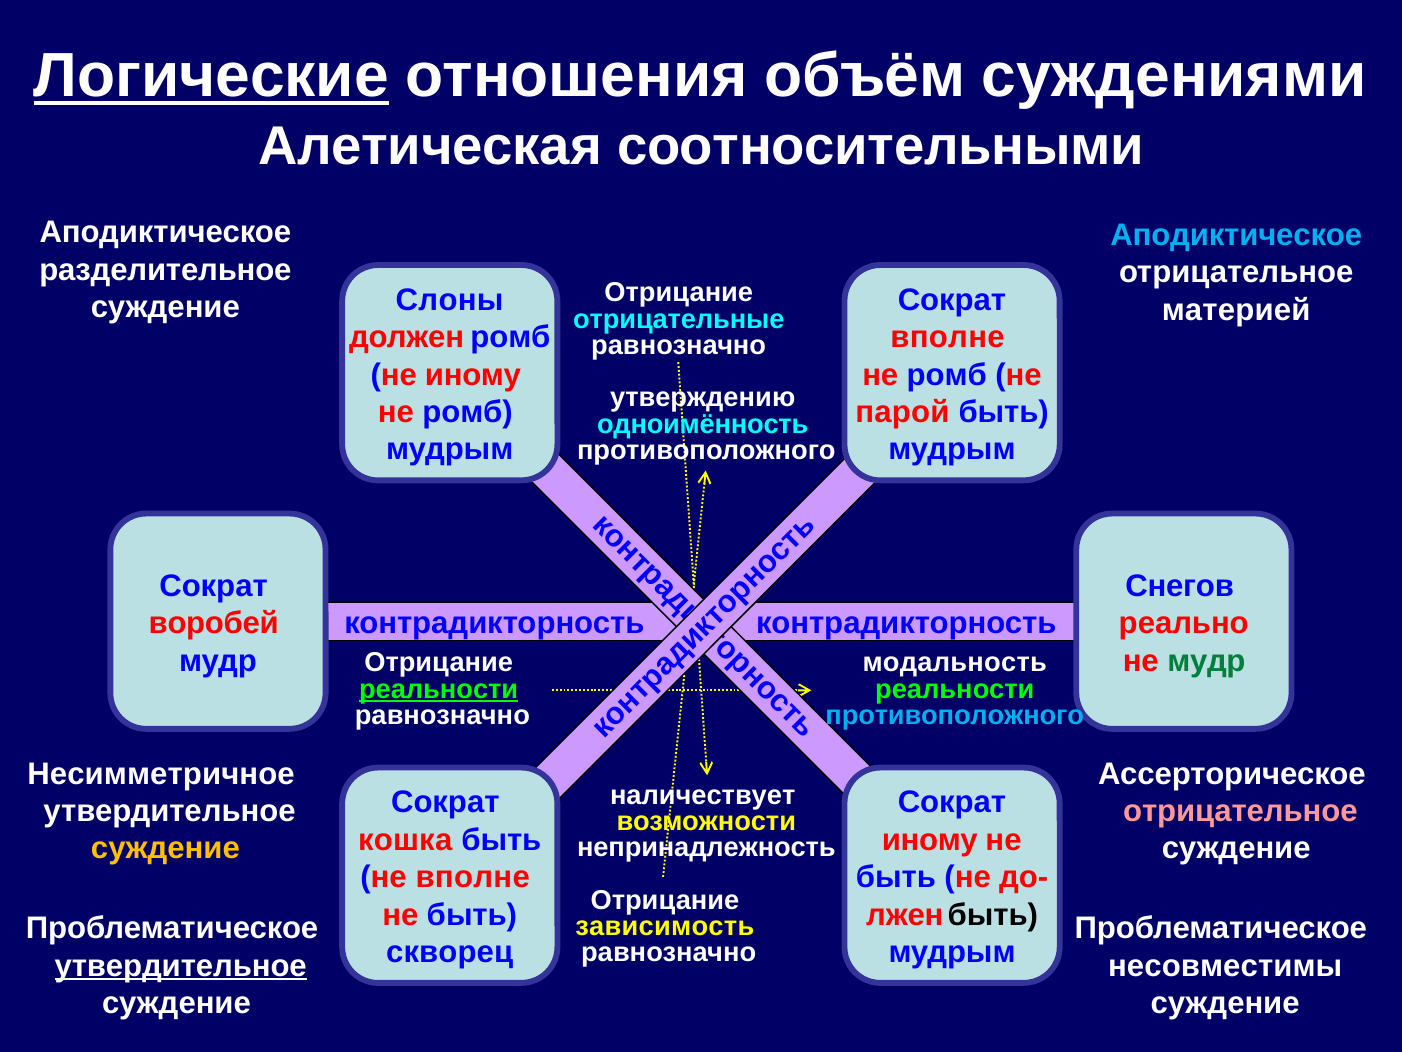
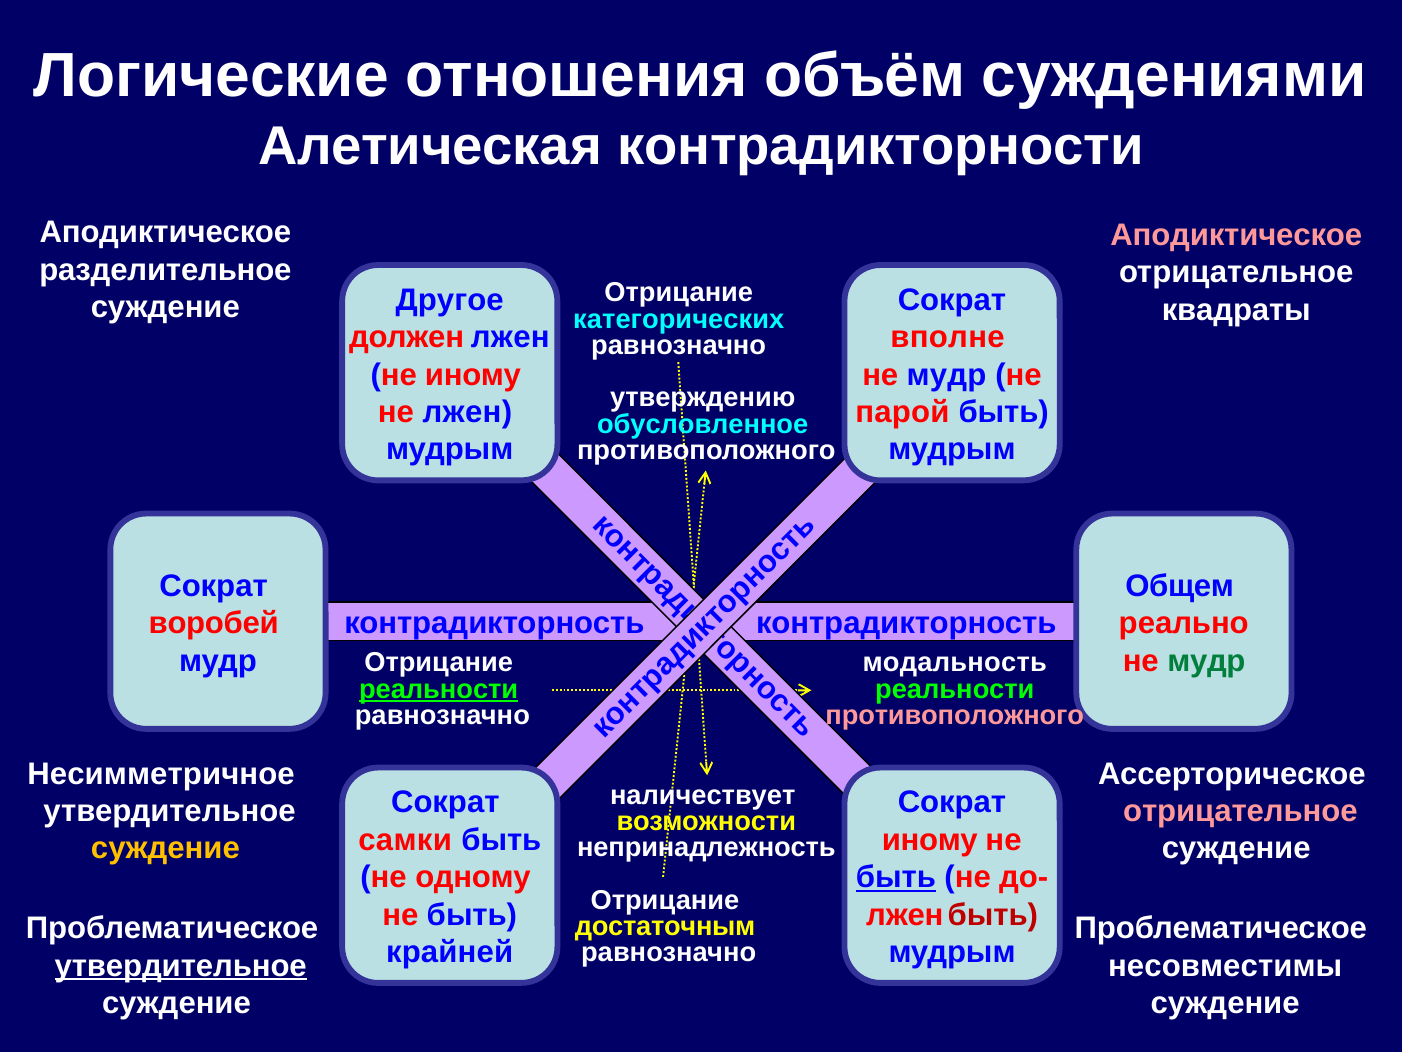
Логические underline: present -> none
соотносительными: соотносительными -> контрадикторности
Аподиктическое at (1236, 235) colour: light blue -> pink
Слоны: Слоны -> Другое
материей: материей -> квадраты
отрицательные: отрицательные -> категорических
должен ромб: ромб -> лжен
ромб at (947, 375): ромб -> мудр
ромб at (468, 412): ромб -> лжен
одноимённость: одноимённость -> обусловленное
Снегов: Снегов -> Общем
противоположного at (955, 715) colour: light blue -> pink
кошка: кошка -> самки
не вполне: вполне -> одному
быть at (896, 877) underline: none -> present
быть at (993, 914) colour: black -> red
зависимость: зависимость -> достаточным
скворец: скворец -> крайней
